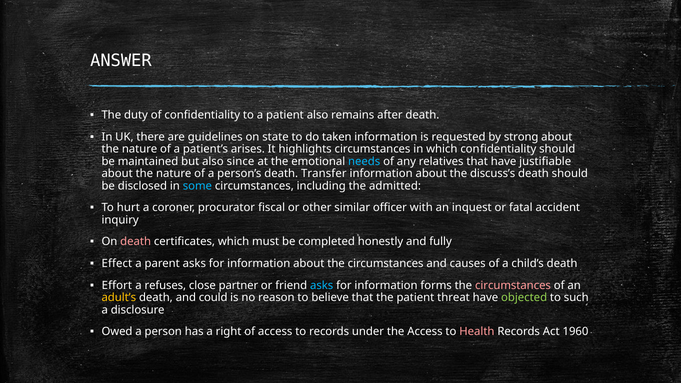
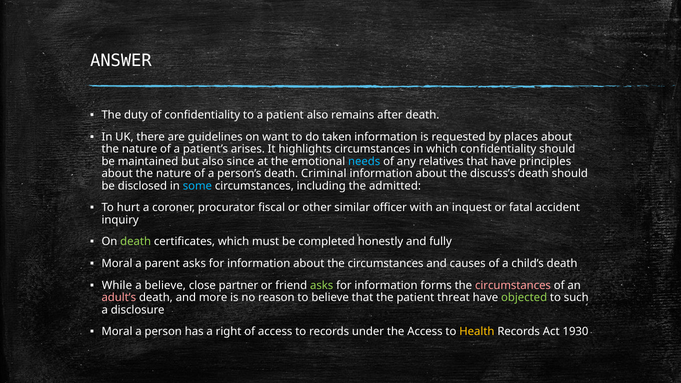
state: state -> want
strong: strong -> places
justiﬁable: justiﬁable -> principles
Transfer: Transfer -> Criminal
death at (136, 242) colour: pink -> light green
Effect at (117, 264): Effect -> Moral
Effort: Effort -> While
a refuses: refuses -> believe
asks at (322, 285) colour: light blue -> light green
adult’s colour: yellow -> pink
could: could -> more
Owed at (117, 332): Owed -> Moral
Health colour: pink -> yellow
1960: 1960 -> 1930
